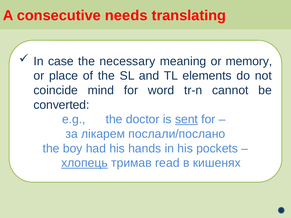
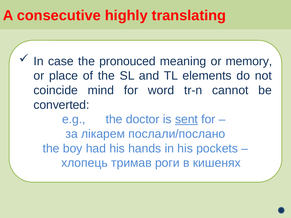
needs: needs -> highly
necessary: necessary -> pronouced
хлопець underline: present -> none
read: read -> роги
